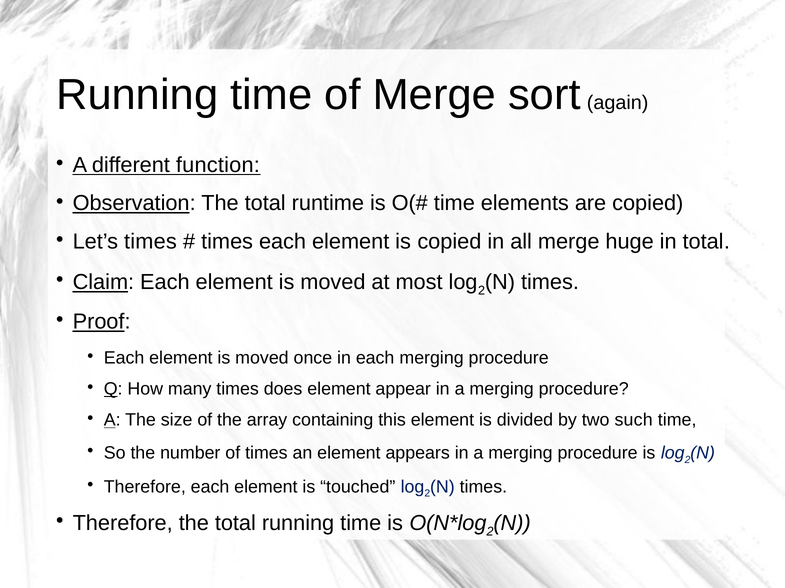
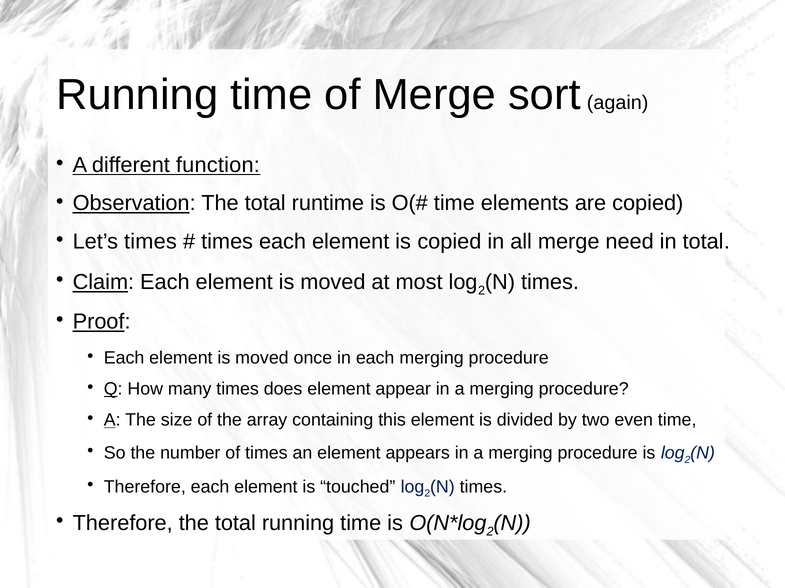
huge: huge -> need
such: such -> even
